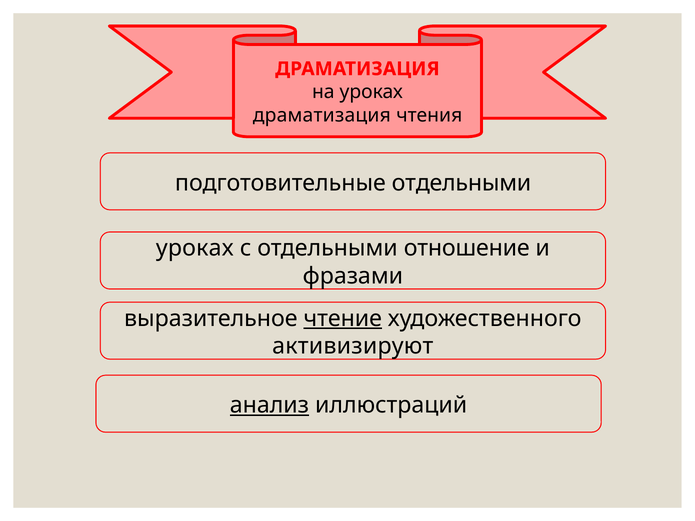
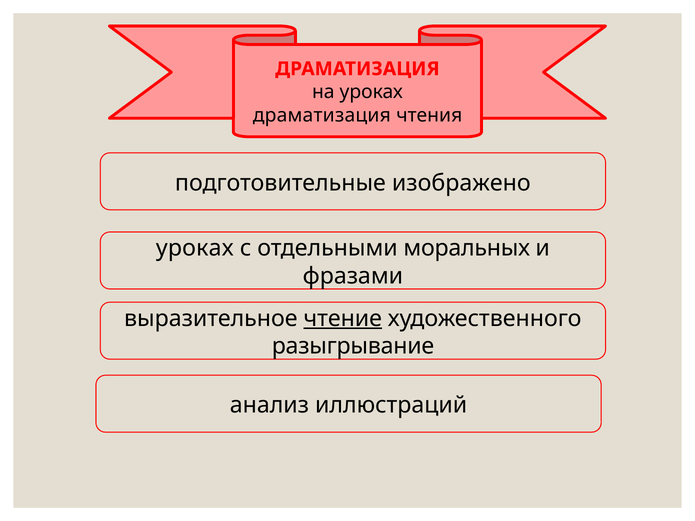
подготовительные отдельными: отдельными -> изображено
отношение: отношение -> моральных
активизируют: активизируют -> разыгрывание
анализ underline: present -> none
